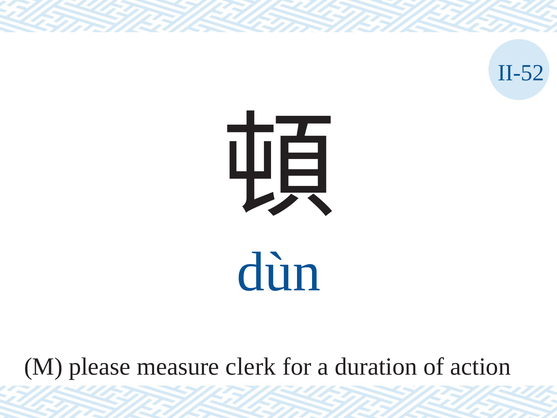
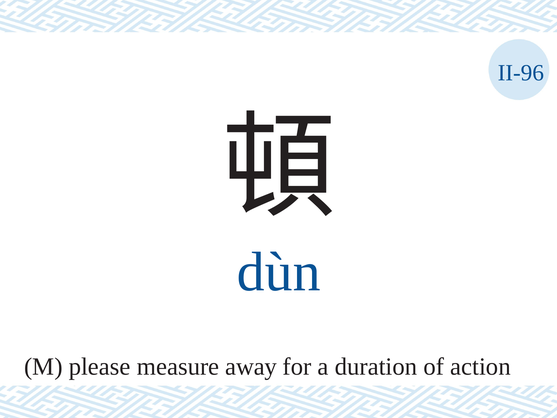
II-52: II-52 -> II-96
clerk: clerk -> away
